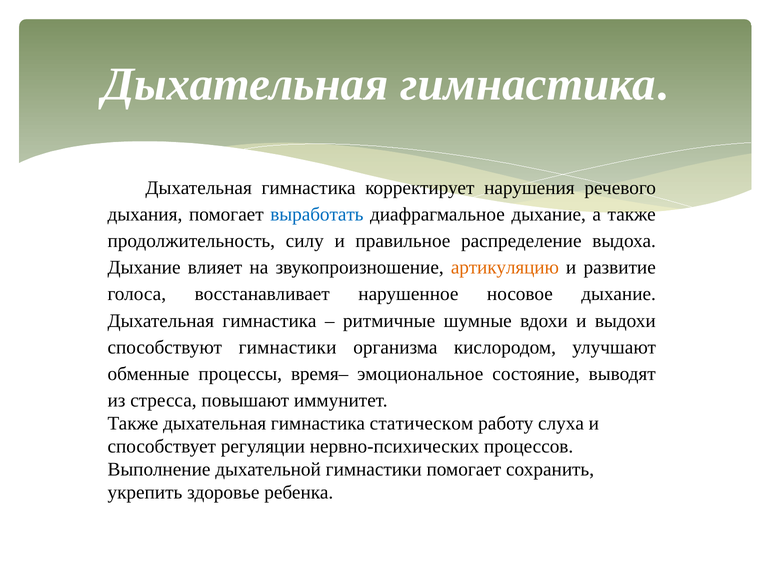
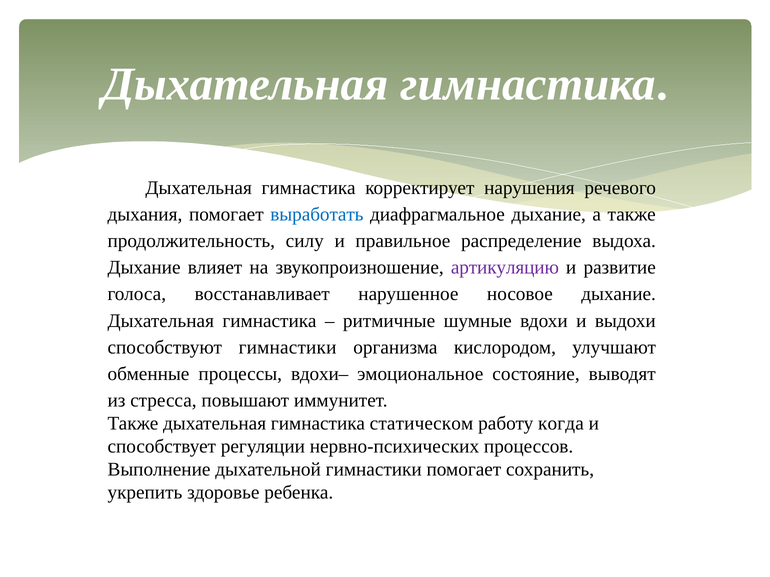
артикуляцию colour: orange -> purple
время–: время– -> вдохи–
слуха: слуха -> когда
